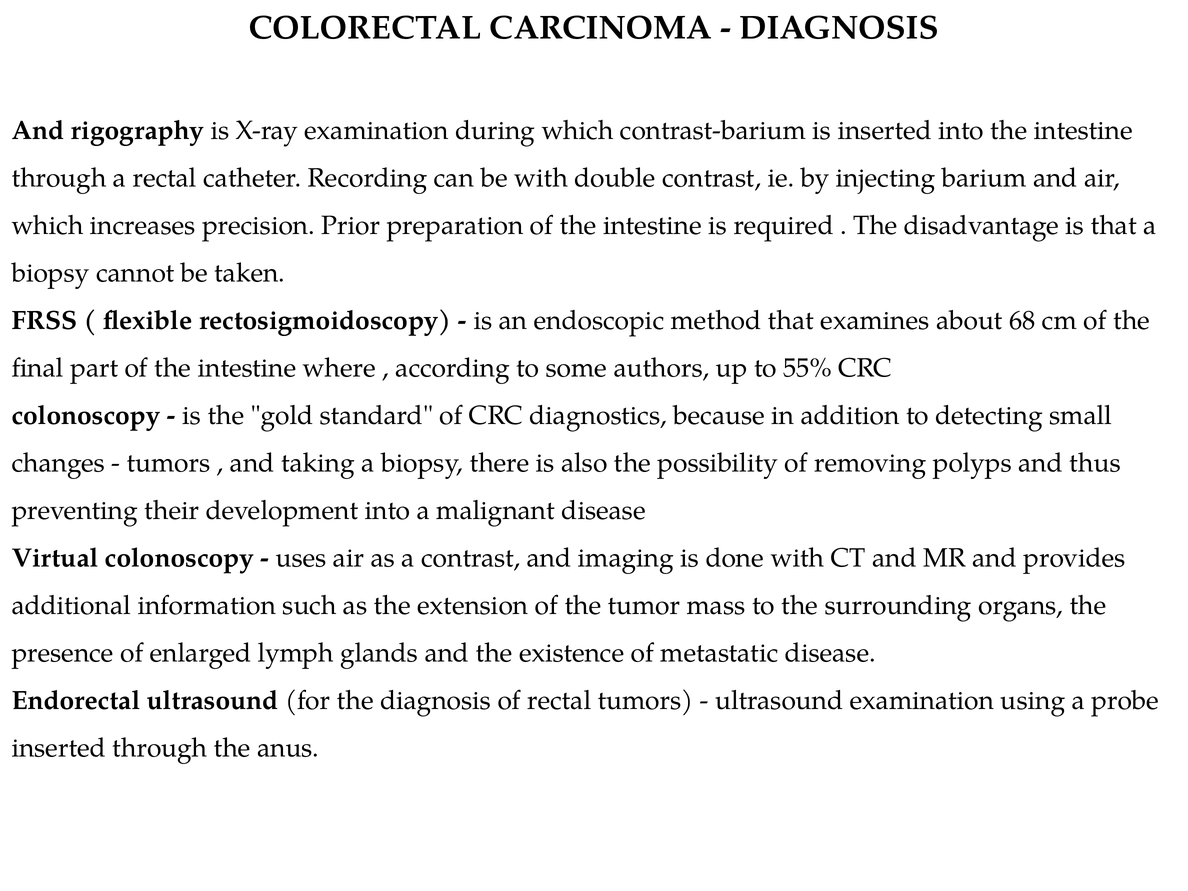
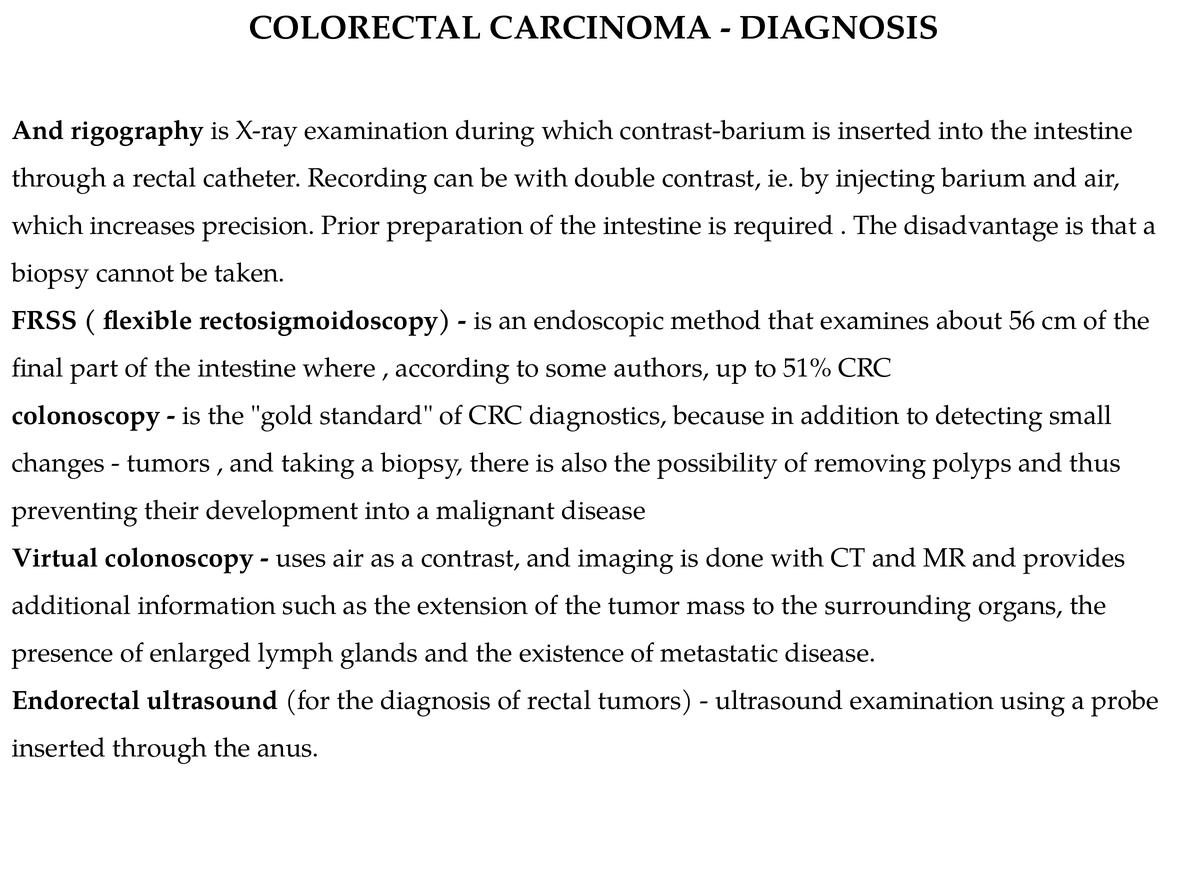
68: 68 -> 56
55%: 55% -> 51%
